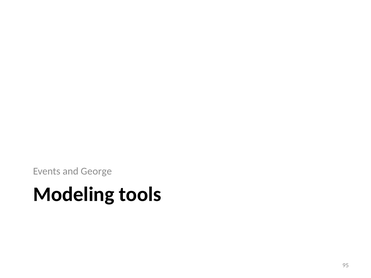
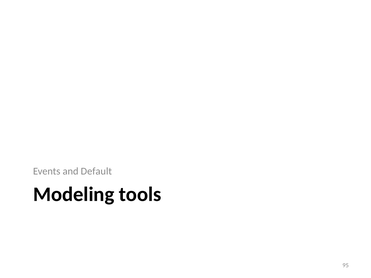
George: George -> Default
